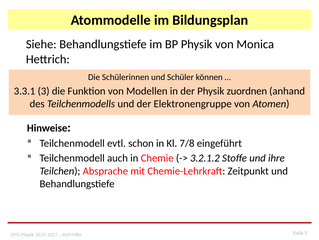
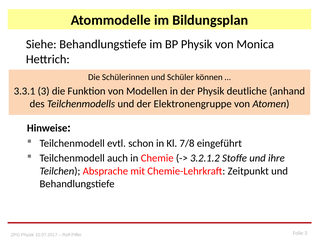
zuordnen: zuordnen -> deutliche
